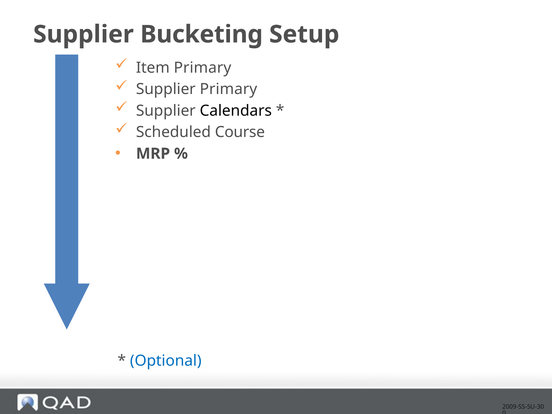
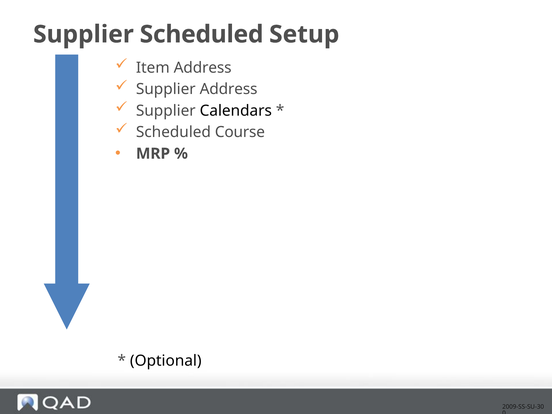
Bucketing at (202, 34): Bucketing -> Scheduled
Item Primary: Primary -> Address
Supplier Primary: Primary -> Address
Optional colour: blue -> black
